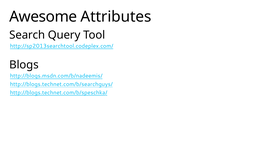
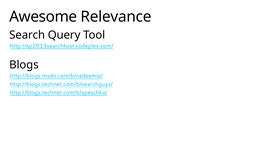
Attributes: Attributes -> Relevance
